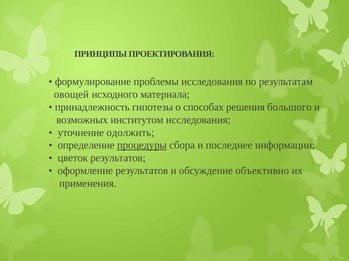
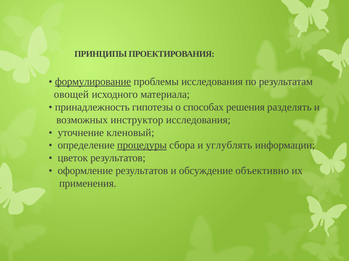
формулирование underline: none -> present
большого: большого -> разделять
институтом: институтом -> инструктор
одолжить: одолжить -> кленовый
последнее: последнее -> углублять
